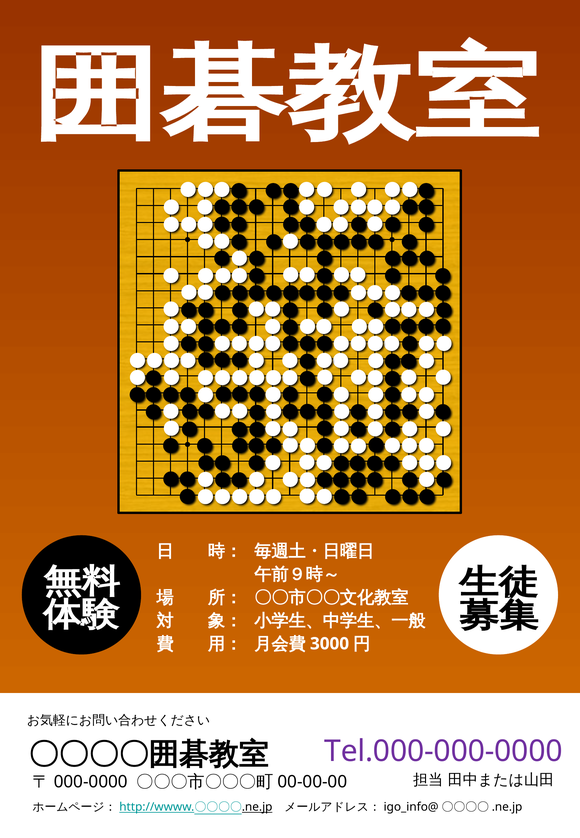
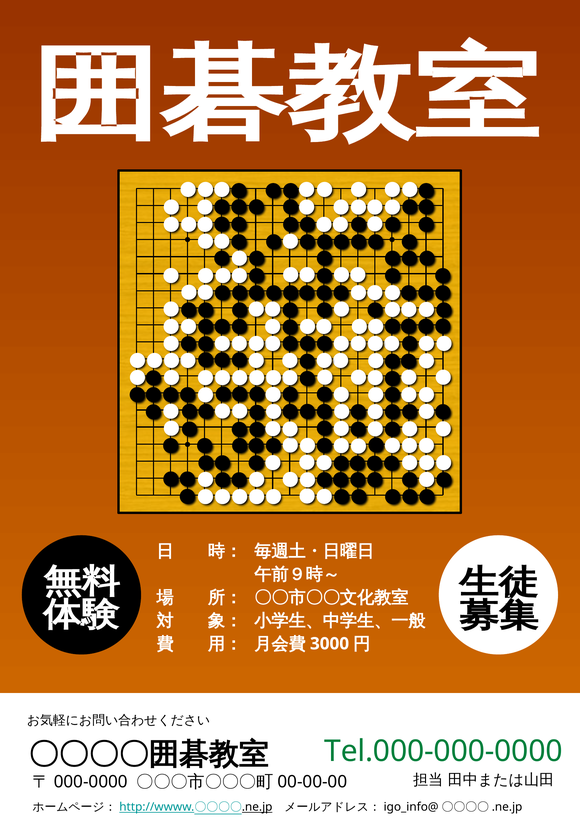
Tel.000-000-0000 colour: purple -> green
